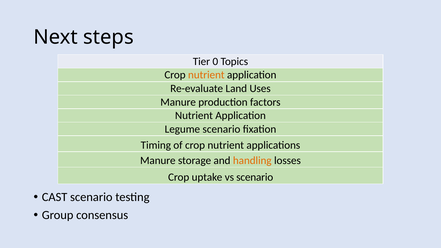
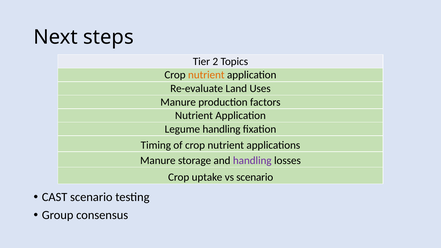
0: 0 -> 2
Legume scenario: scenario -> handling
handling at (252, 161) colour: orange -> purple
